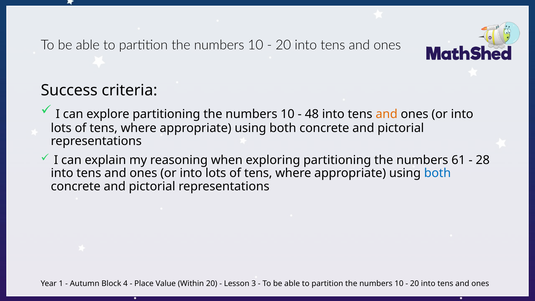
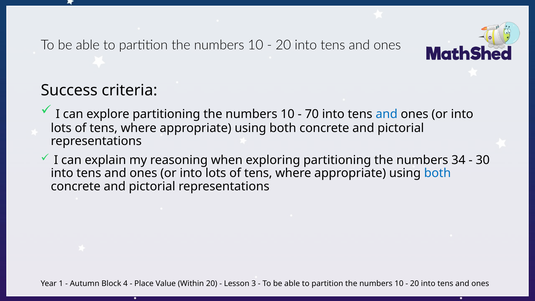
48: 48 -> 70
and at (387, 114) colour: orange -> blue
61: 61 -> 34
28: 28 -> 30
